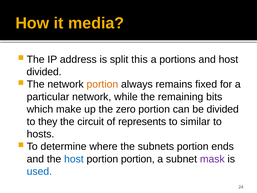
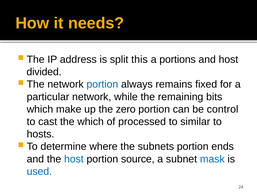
media: media -> needs
portion at (102, 84) colour: orange -> blue
be divided: divided -> control
they: they -> cast
the circuit: circuit -> which
represents: represents -> processed
portion portion: portion -> source
mask colour: purple -> blue
